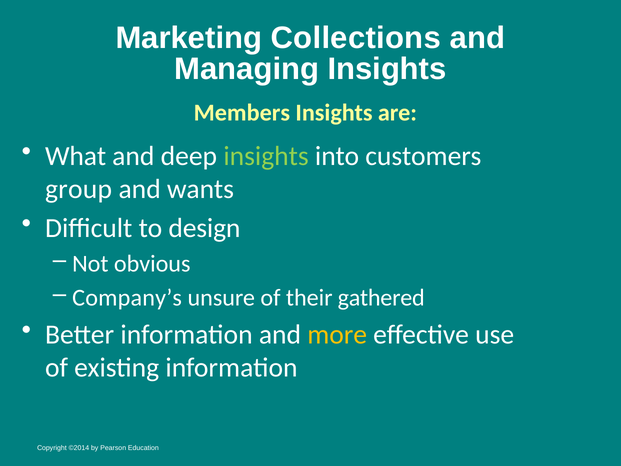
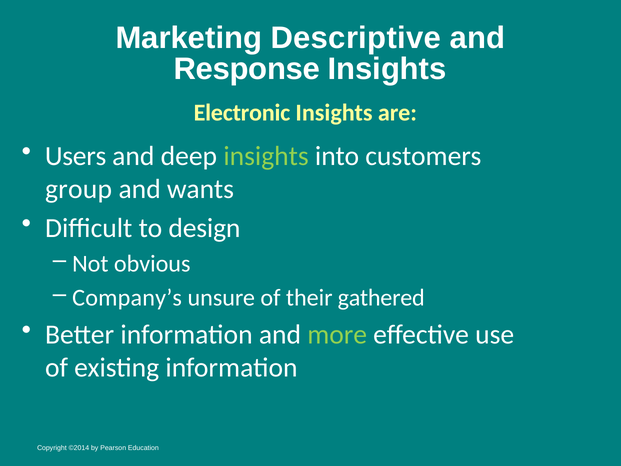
Collections: Collections -> Descriptive
Managing: Managing -> Response
Members: Members -> Electronic
What: What -> Users
more colour: yellow -> light green
